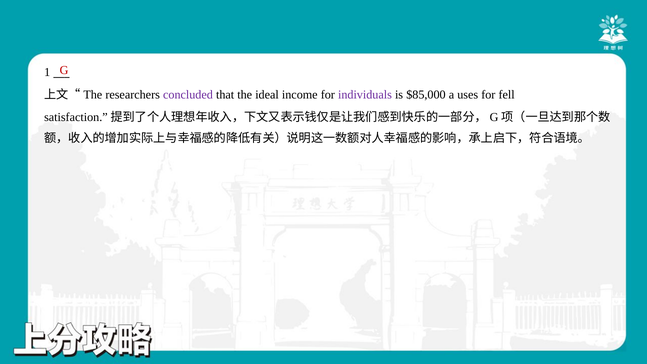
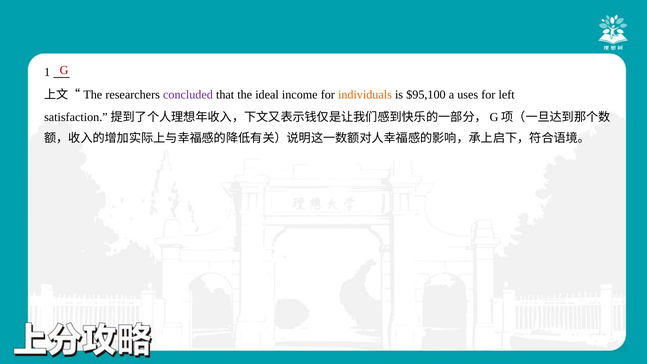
individuals colour: purple -> orange
$85,000: $85,000 -> $95,100
fell: fell -> left
